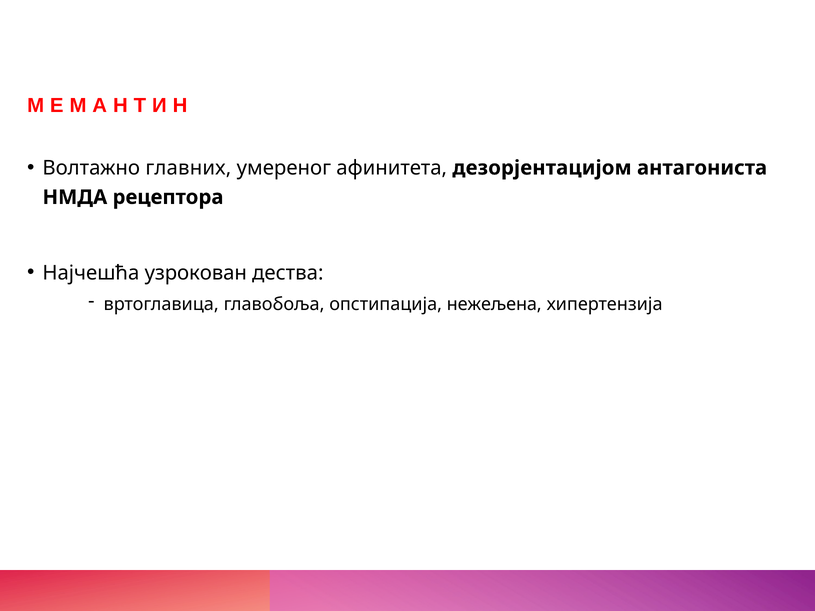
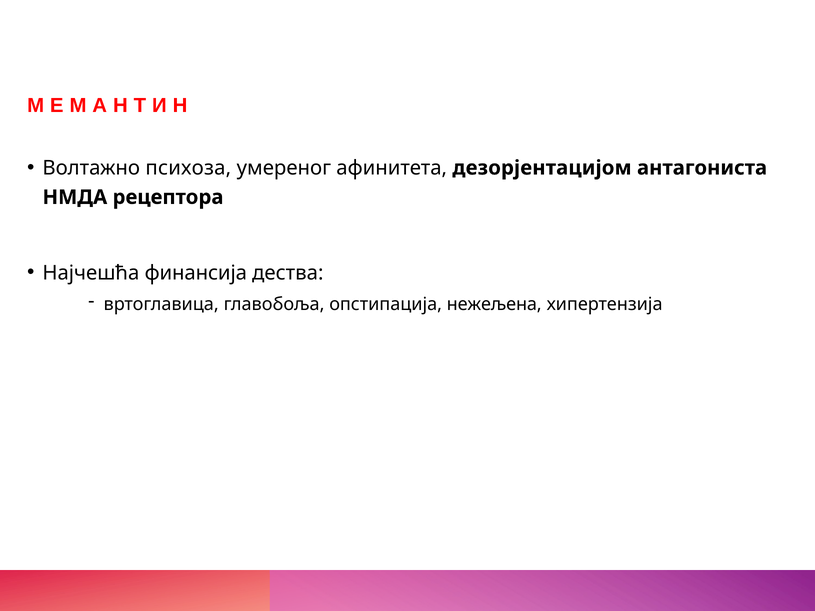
главних: главних -> психоза
узрокован: узрокован -> финансија
